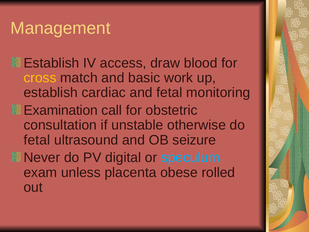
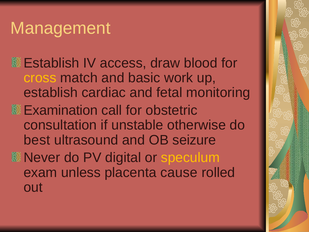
fetal at (37, 140): fetal -> best
speculum colour: light blue -> yellow
obese: obese -> cause
